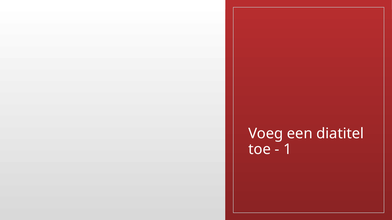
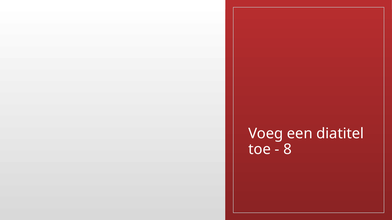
1: 1 -> 8
